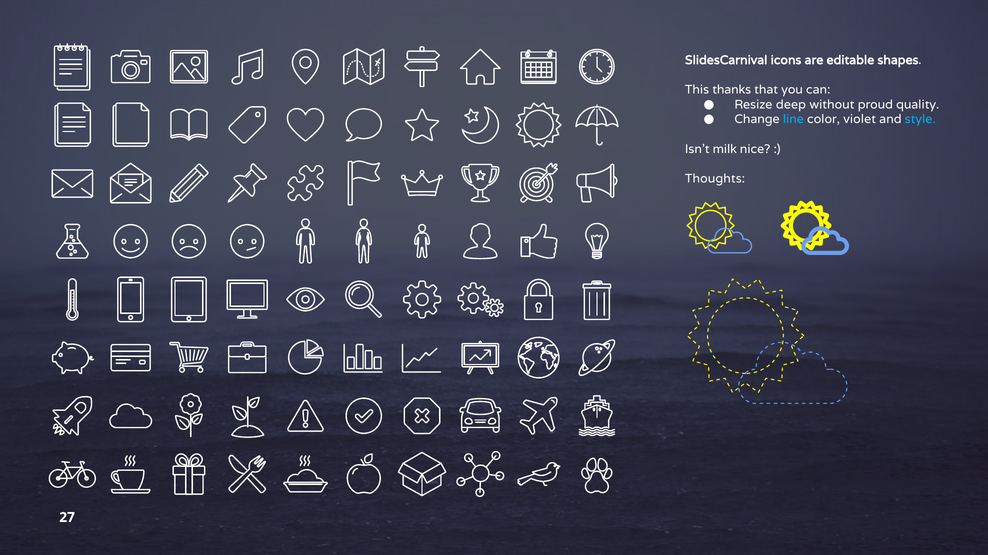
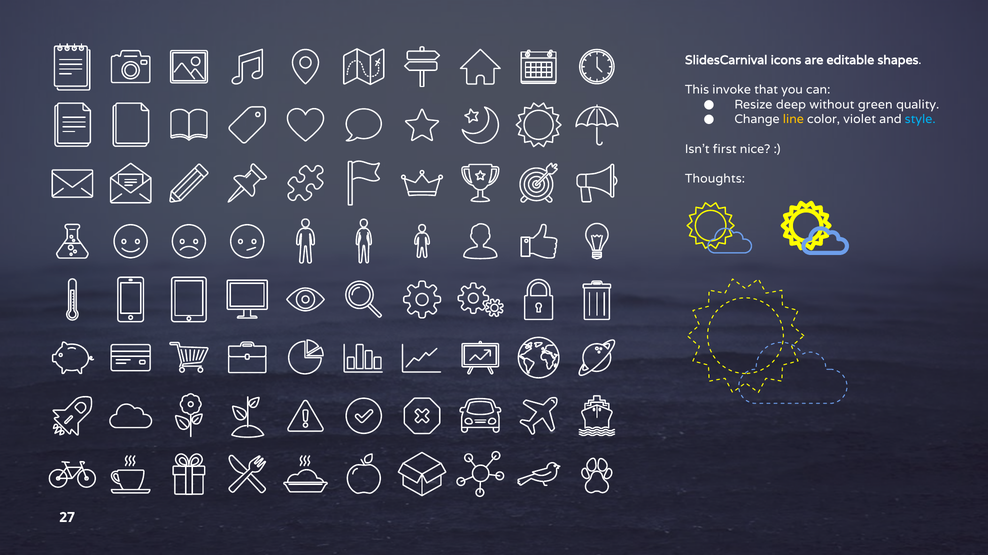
thanks: thanks -> invoke
proud: proud -> green
line colour: light blue -> yellow
milk: milk -> first
